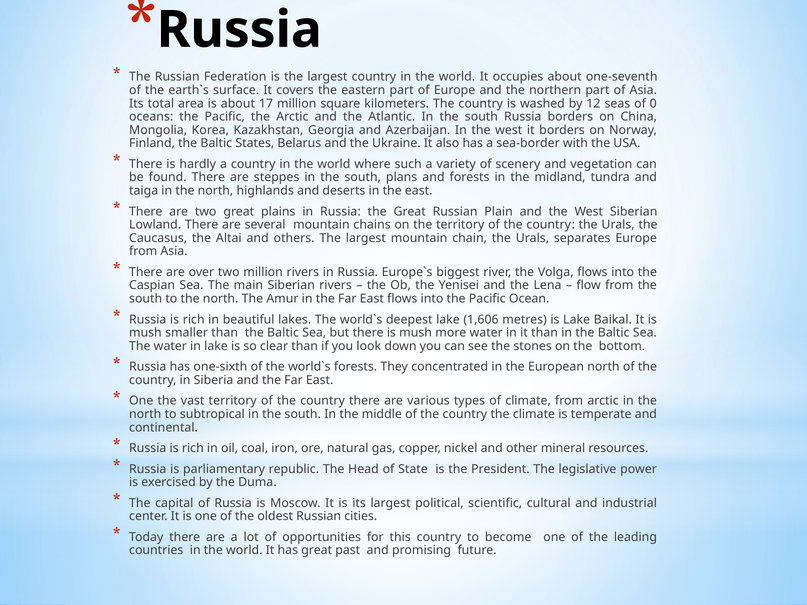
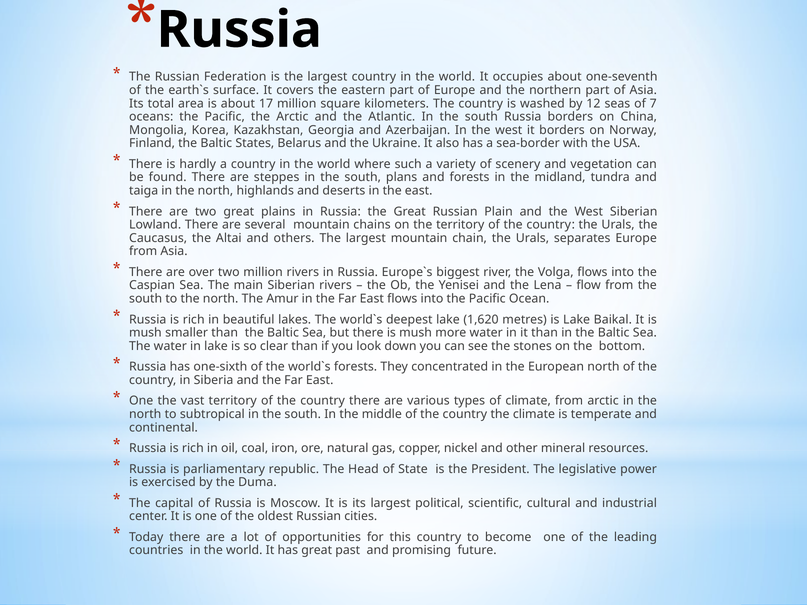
0: 0 -> 7
1,606: 1,606 -> 1,620
